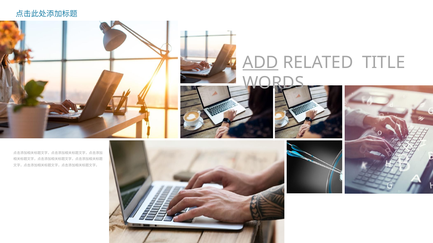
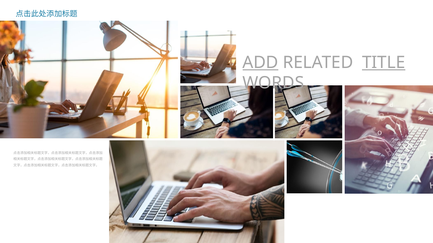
TITLE underline: none -> present
